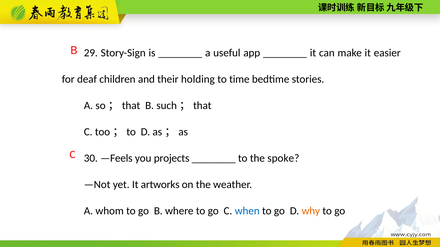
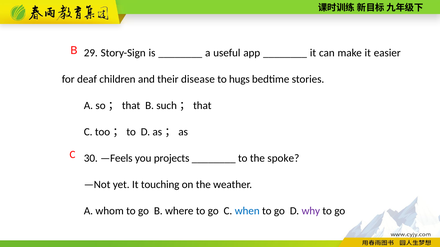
holding: holding -> disease
time: time -> hugs
artworks: artworks -> touching
why colour: orange -> purple
